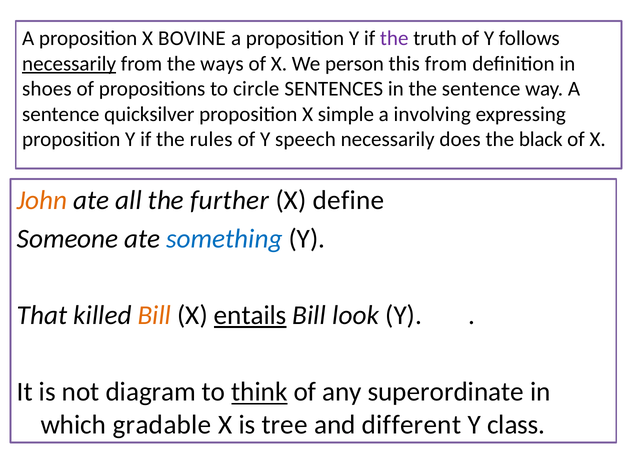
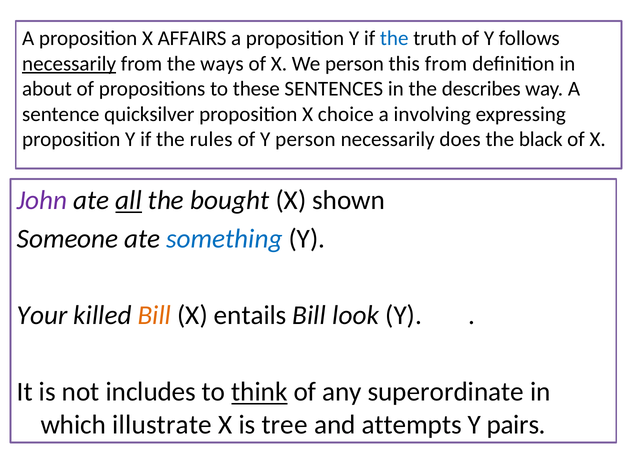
BOVINE: BOVINE -> AFFAIRS
the at (394, 38) colour: purple -> blue
shoes: shoes -> about
circle: circle -> these
the sentence: sentence -> describes
simple: simple -> choice
Y speech: speech -> person
John colour: orange -> purple
all underline: none -> present
further: further -> bought
define: define -> shown
That: That -> Your
entails underline: present -> none
diagram: diagram -> includes
gradable: gradable -> illustrate
different: different -> attempts
class: class -> pairs
